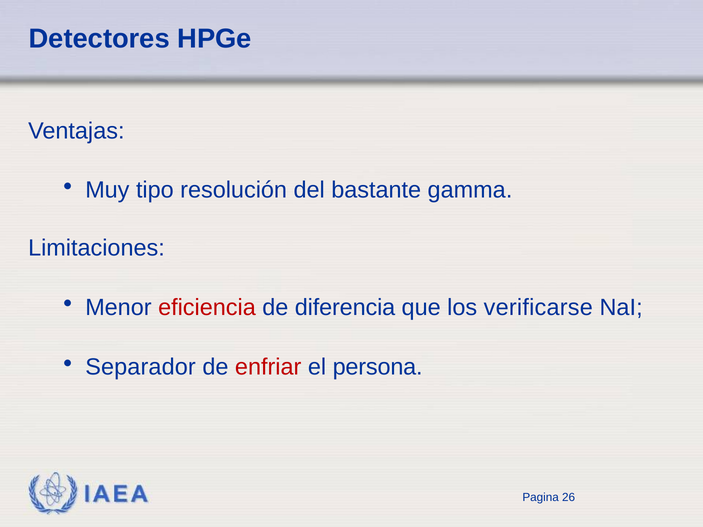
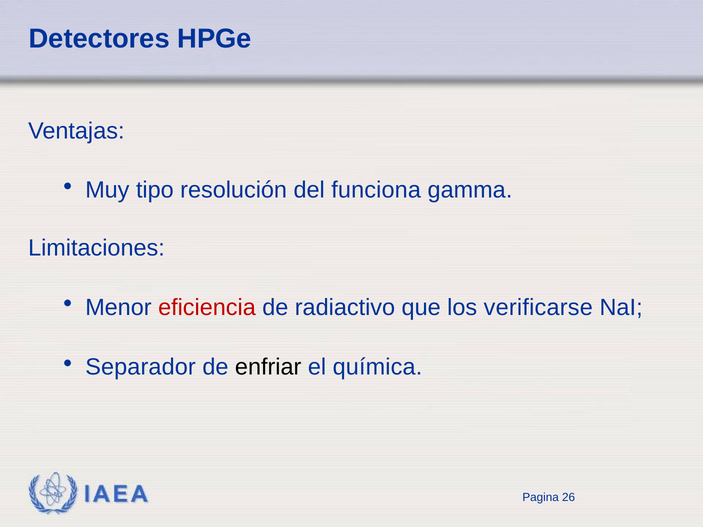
bastante: bastante -> funciona
diferencia: diferencia -> radiactivo
enfriar colour: red -> black
persona: persona -> química
